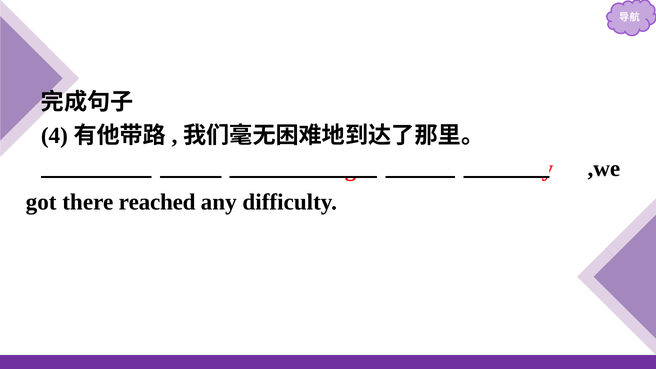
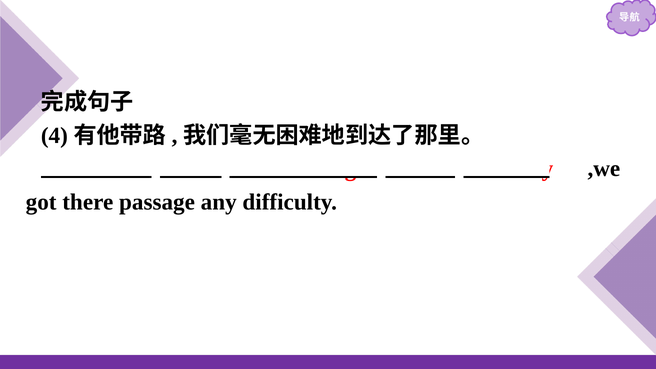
reached: reached -> passage
